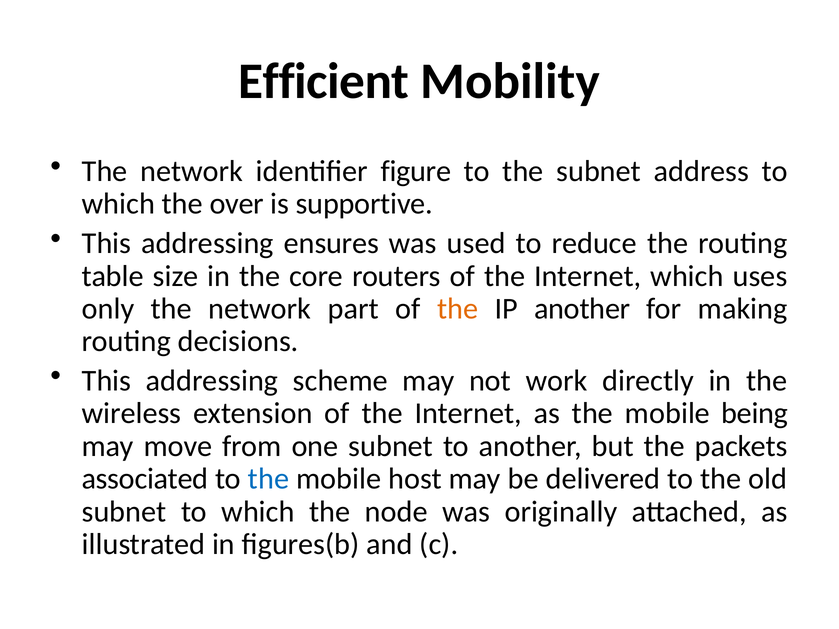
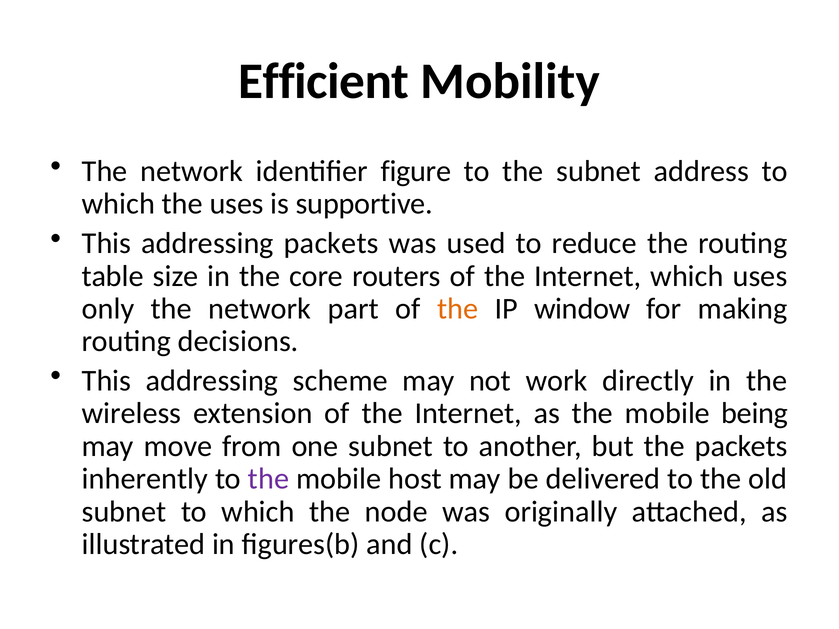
the over: over -> uses
addressing ensures: ensures -> packets
IP another: another -> window
associated: associated -> inherently
the at (268, 479) colour: blue -> purple
